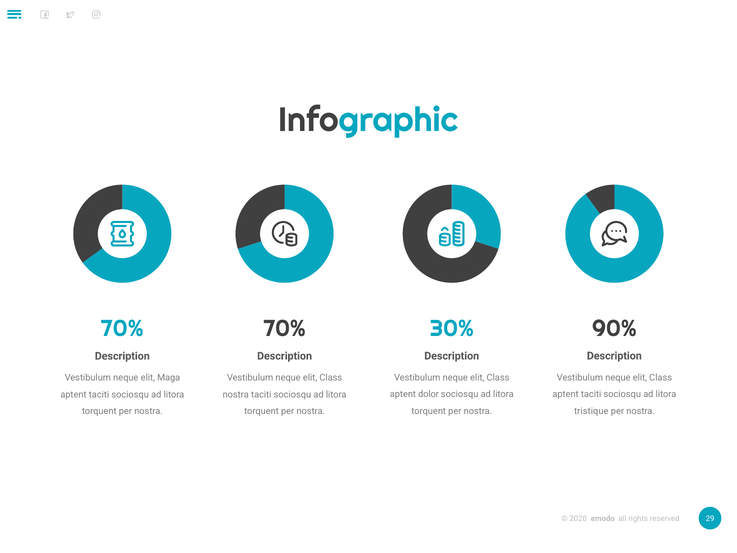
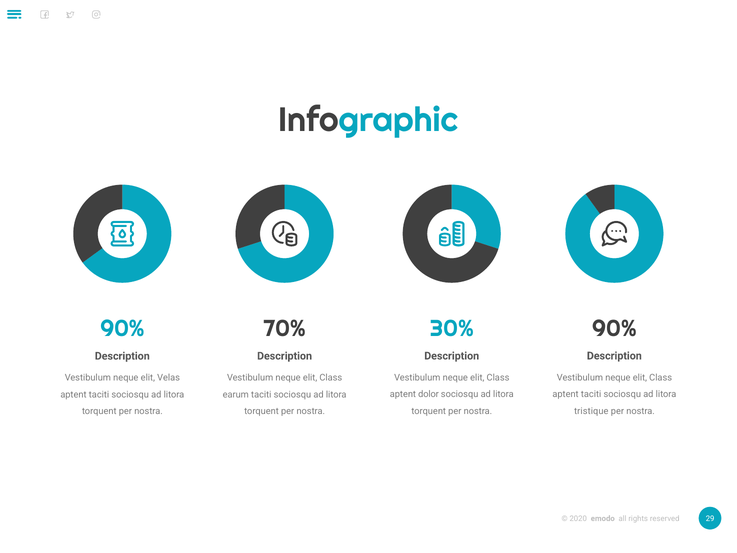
70% at (122, 329): 70% -> 90%
Maga: Maga -> Velas
nostra at (236, 394): nostra -> earum
